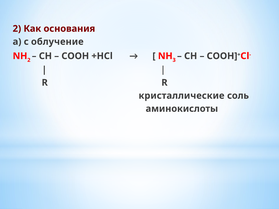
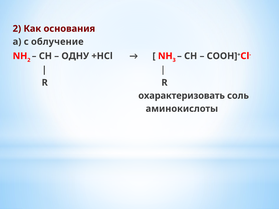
COОН: COОН -> ОДНУ
кристаллические: кристаллические -> охарактеризовать
